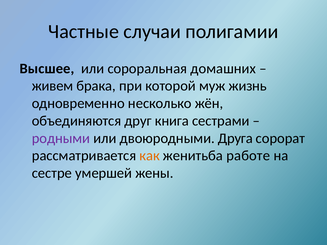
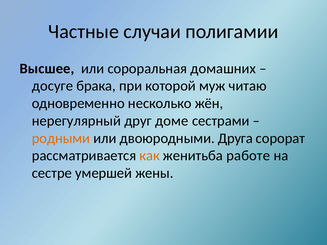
живем: живем -> досуге
жизнь: жизнь -> читаю
объединяются: объединяются -> нерегулярный
книга: книга -> доме
родными colour: purple -> orange
